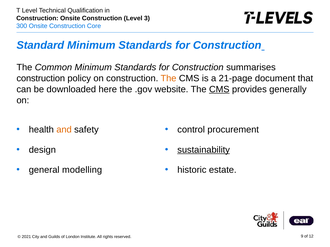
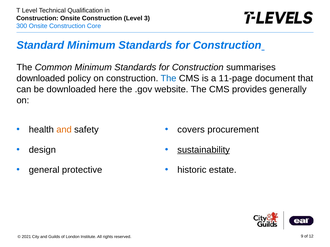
construction at (41, 79): construction -> downloaded
The at (169, 79) colour: orange -> blue
21-page: 21-page -> 11-page
CMS at (219, 90) underline: present -> none
control: control -> covers
modelling: modelling -> protective
